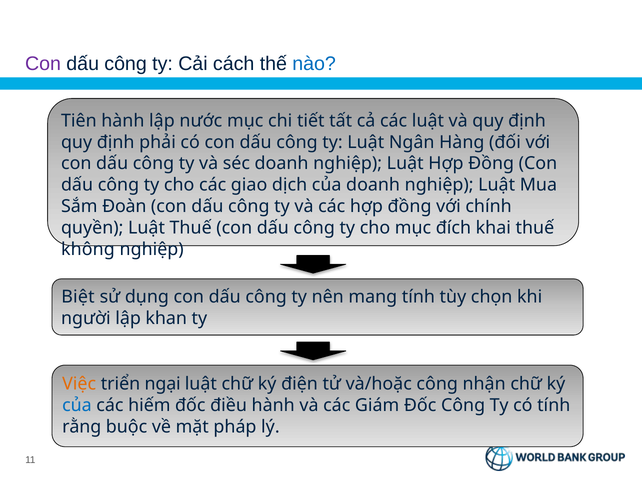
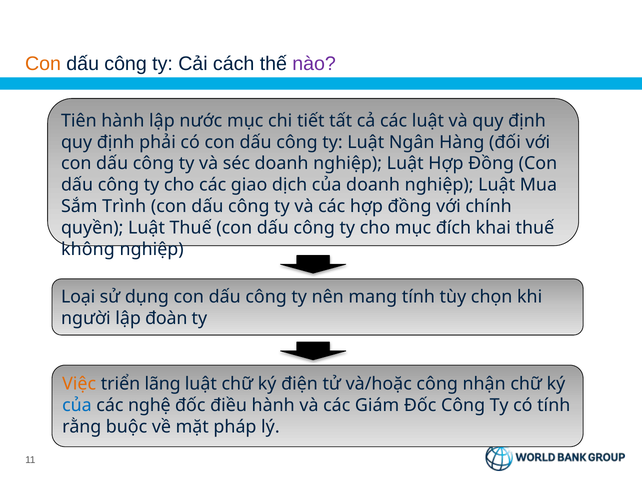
Con at (43, 64) colour: purple -> orange
nào colour: blue -> purple
Đoàn: Đoàn -> Trình
Biệt: Biệt -> Loại
khan: khan -> đoàn
ngại: ngại -> lãng
hiếm: hiếm -> nghệ
